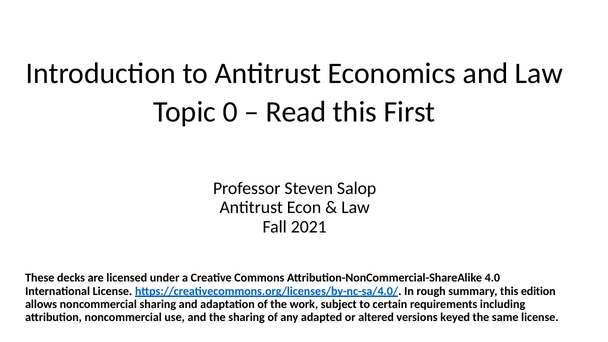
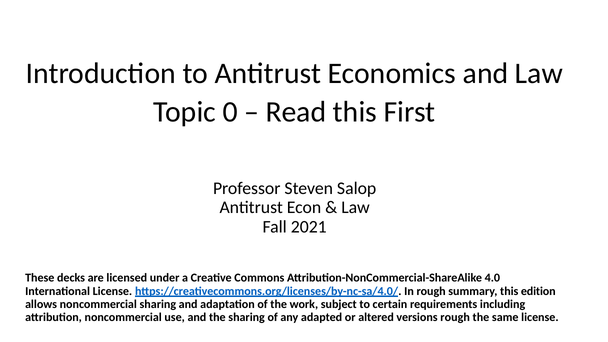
versions keyed: keyed -> rough
